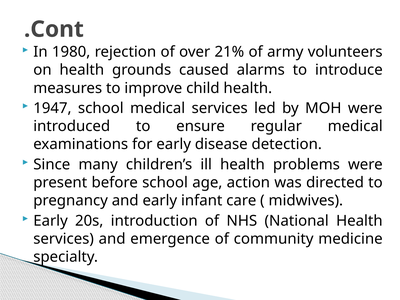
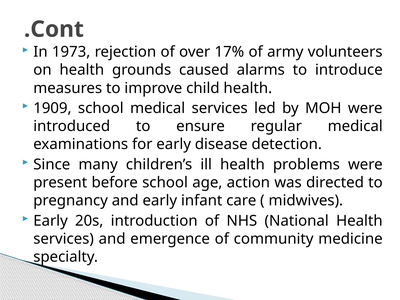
1980: 1980 -> 1973
21%: 21% -> 17%
1947: 1947 -> 1909
